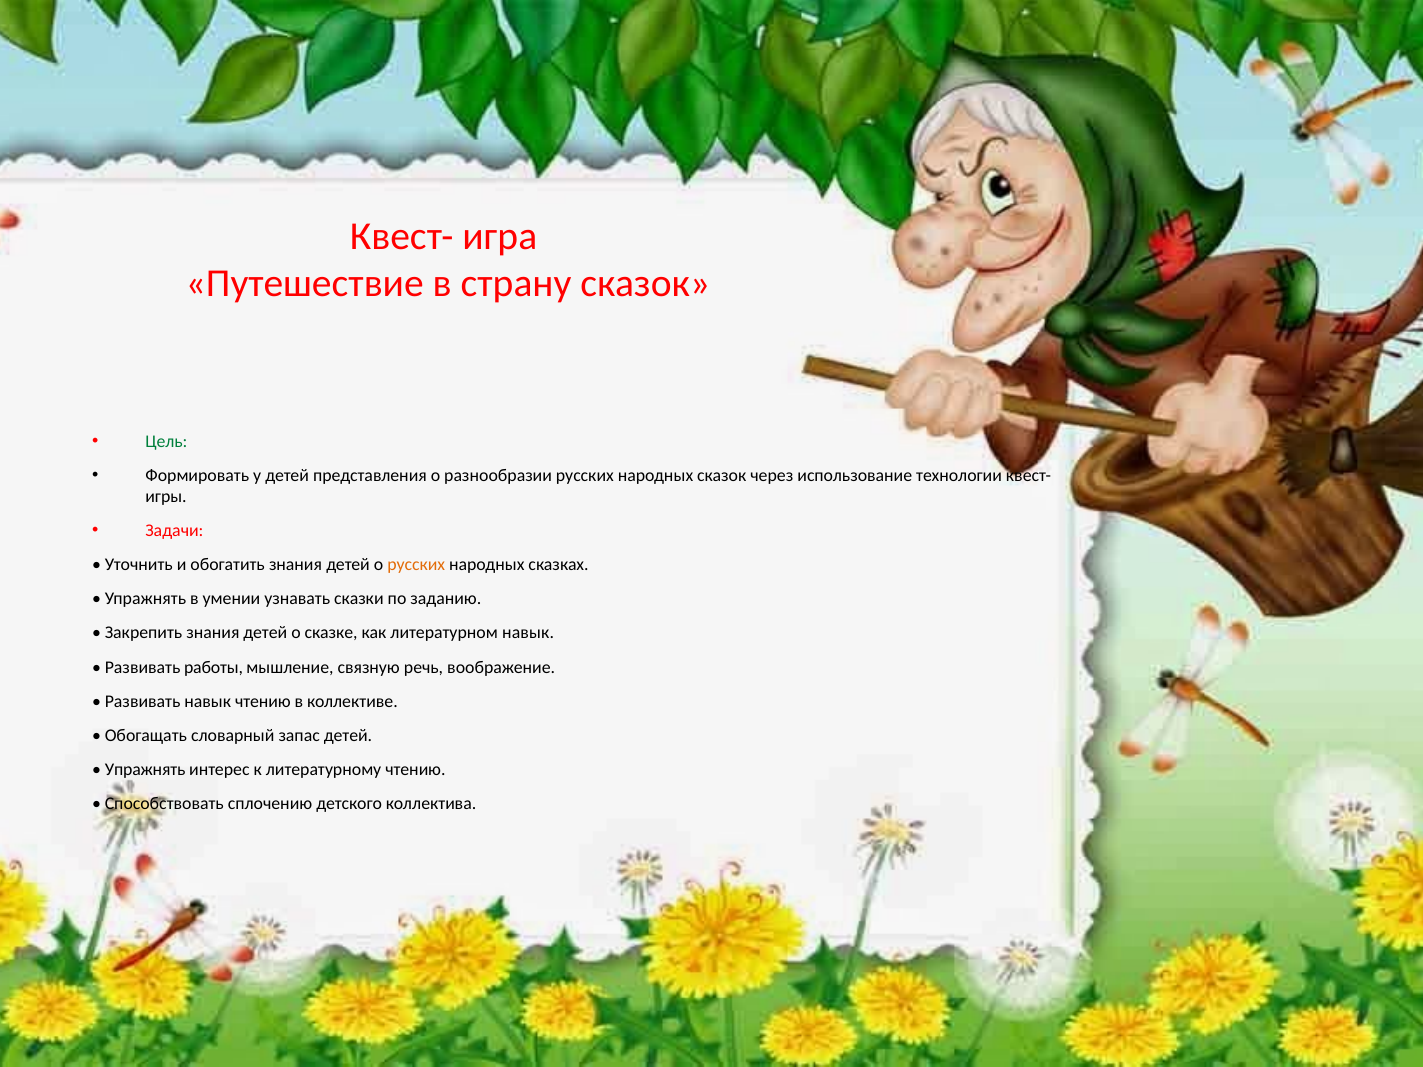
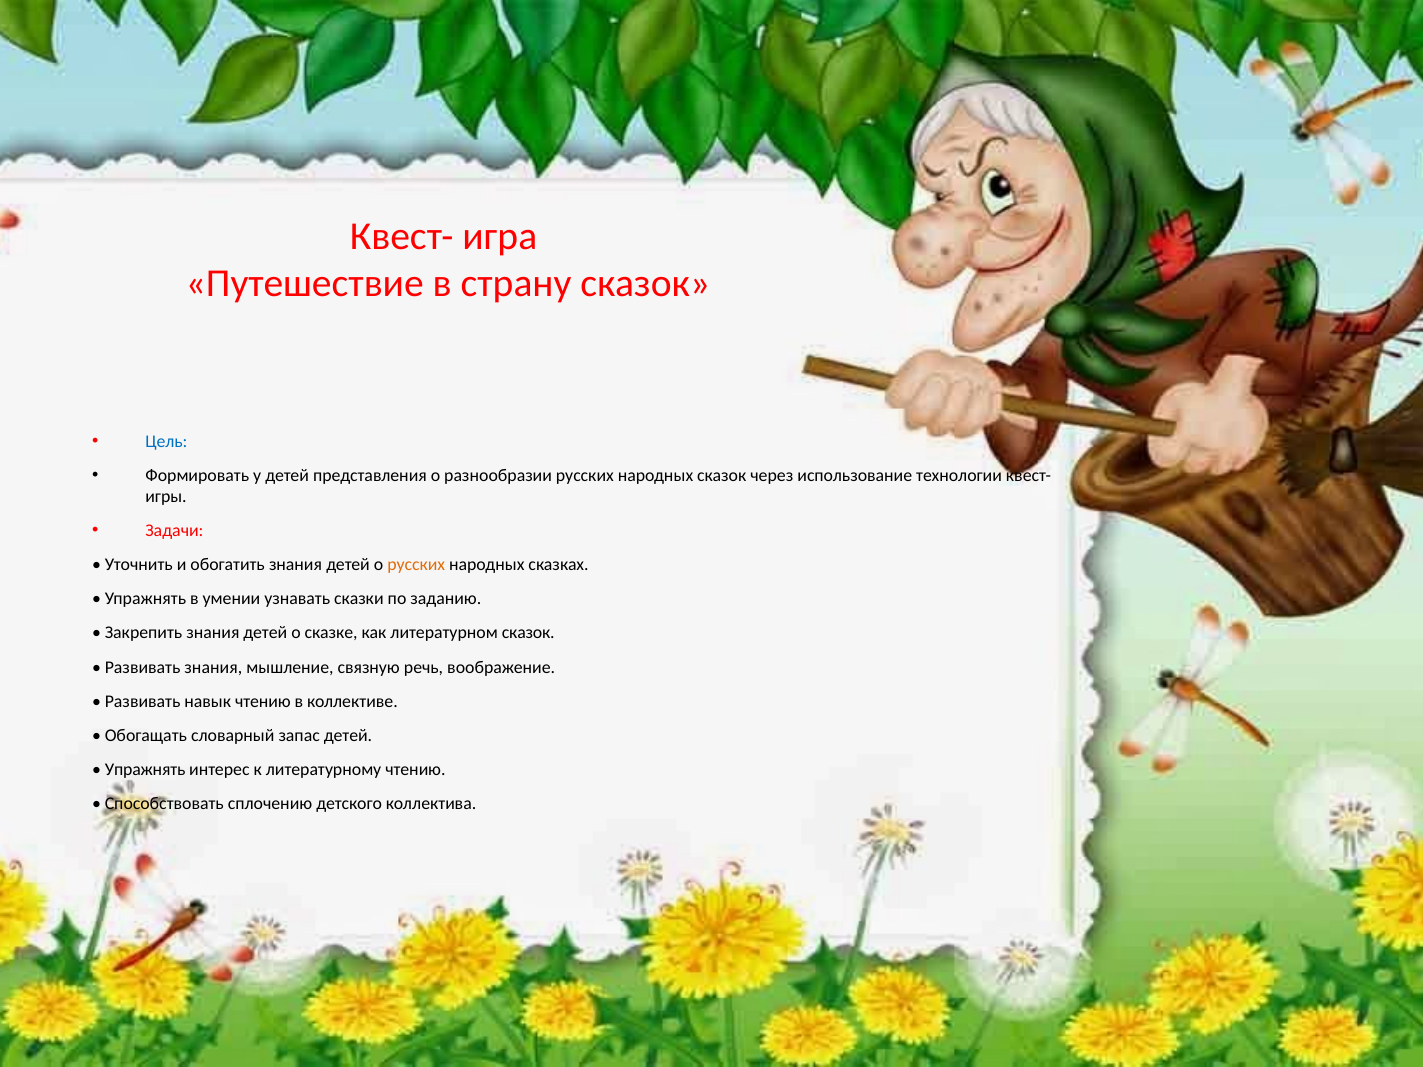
Цель colour: green -> blue
литературном навык: навык -> сказок
Развивать работы: работы -> знания
